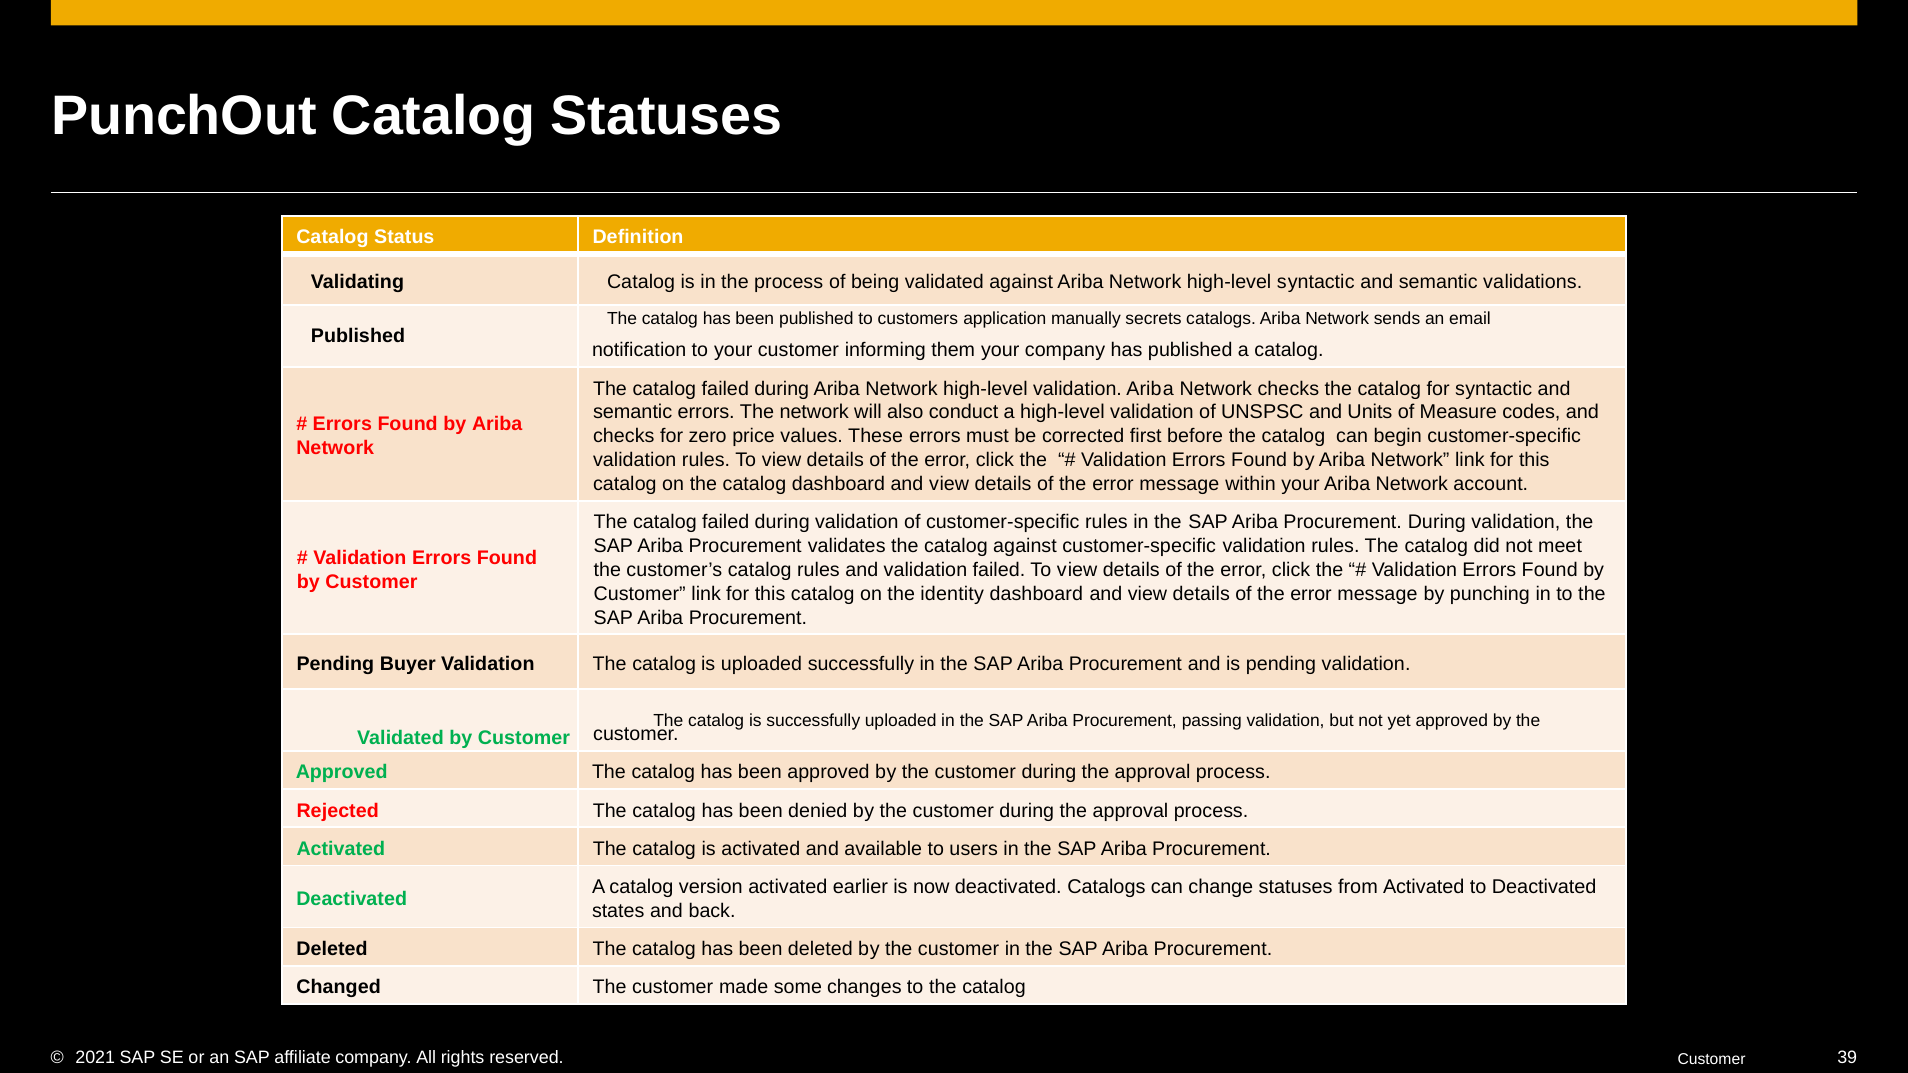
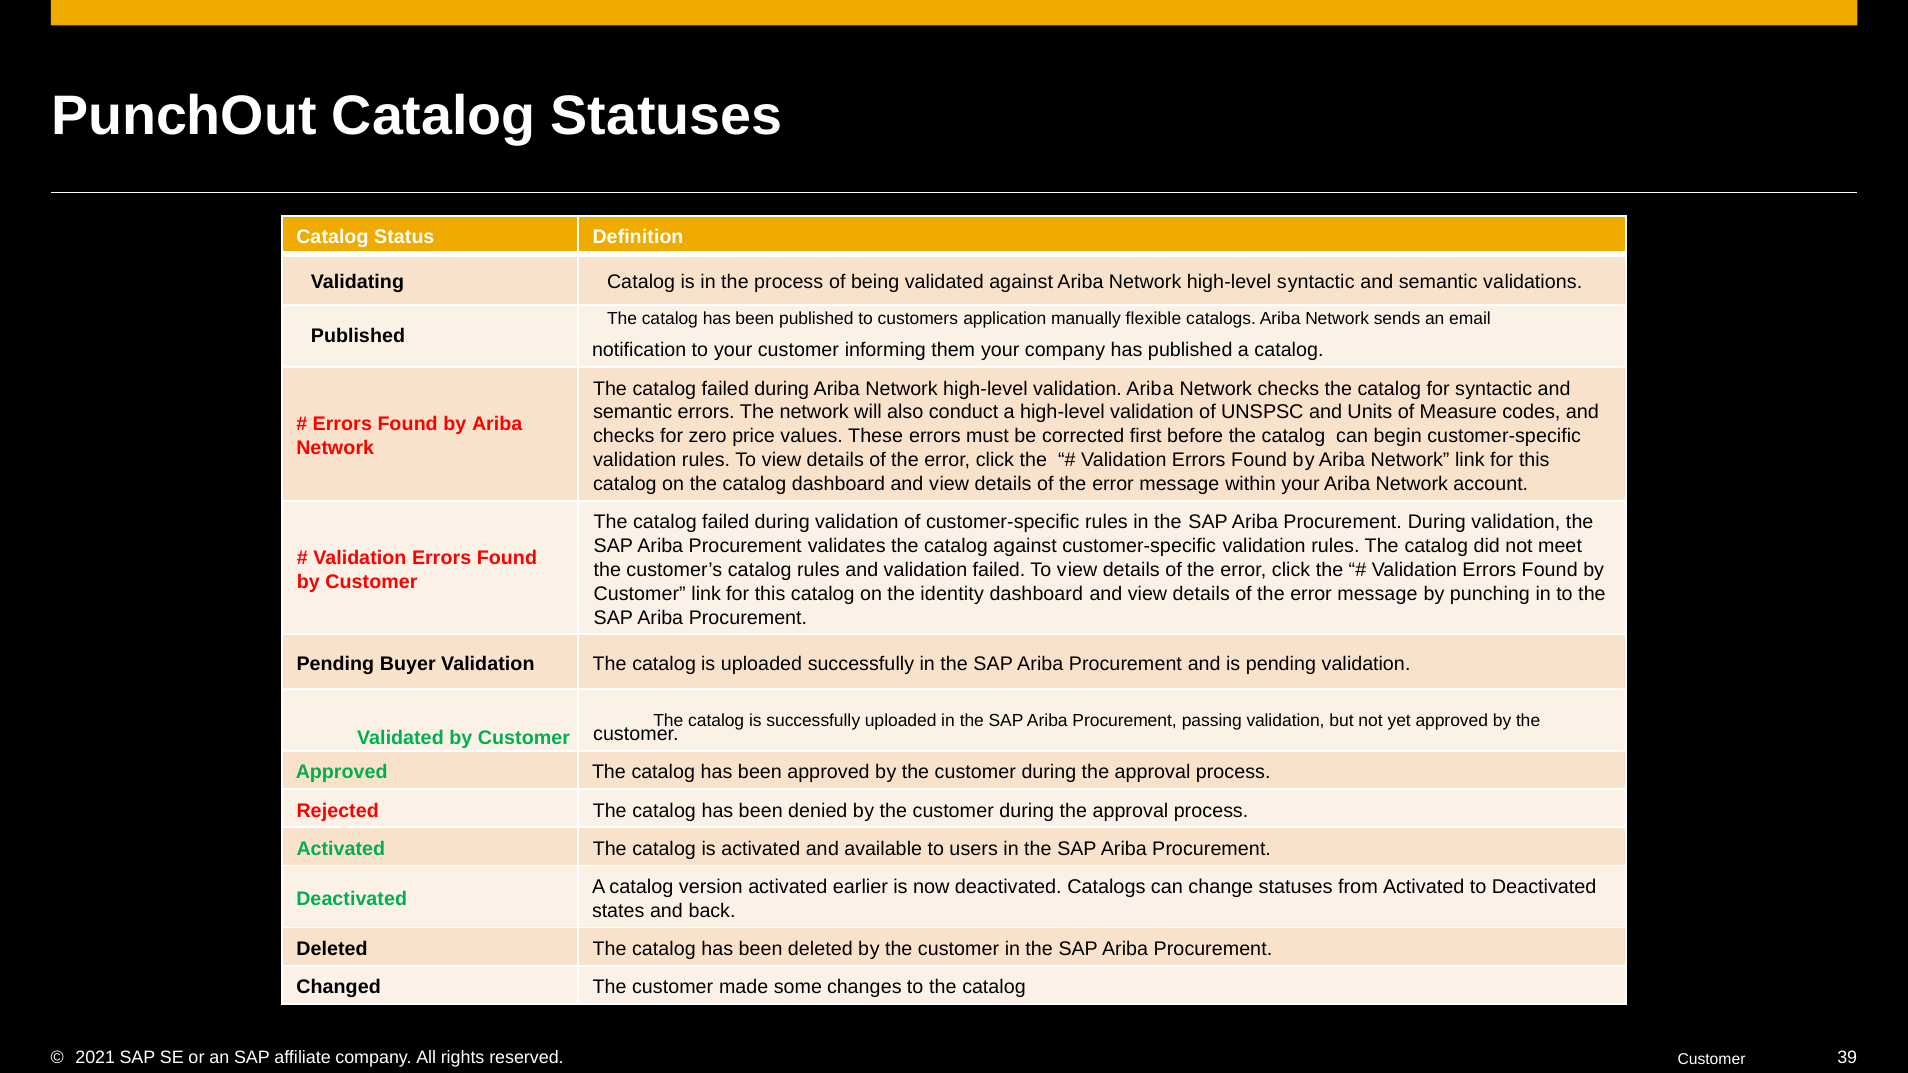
secrets: secrets -> flexible
